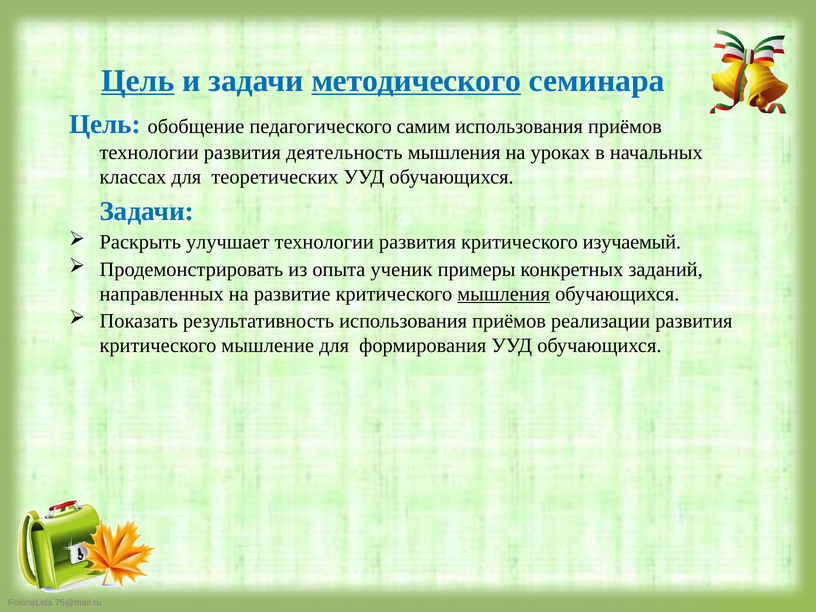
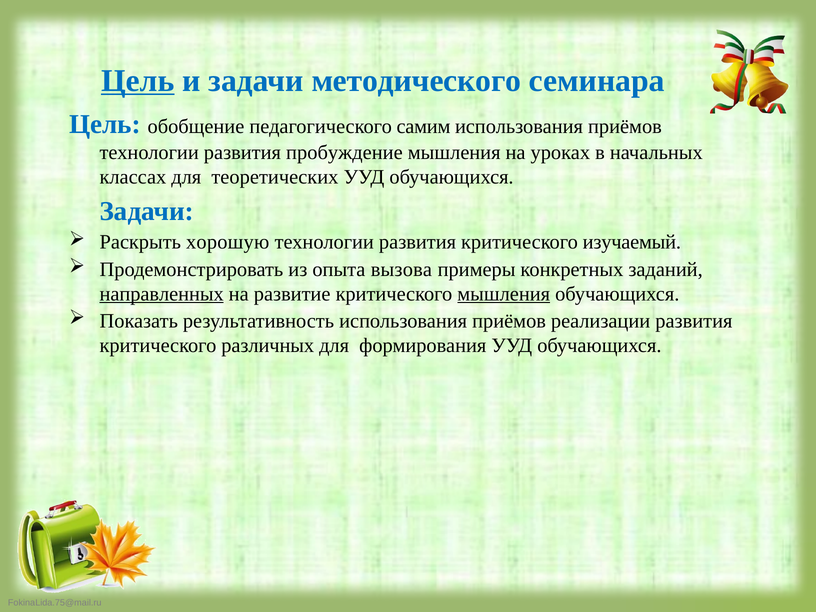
методического underline: present -> none
деятельность: деятельность -> пробуждение
улучшает: улучшает -> хорошую
ученик: ученик -> вызова
направленных underline: none -> present
мышление: мышление -> различных
